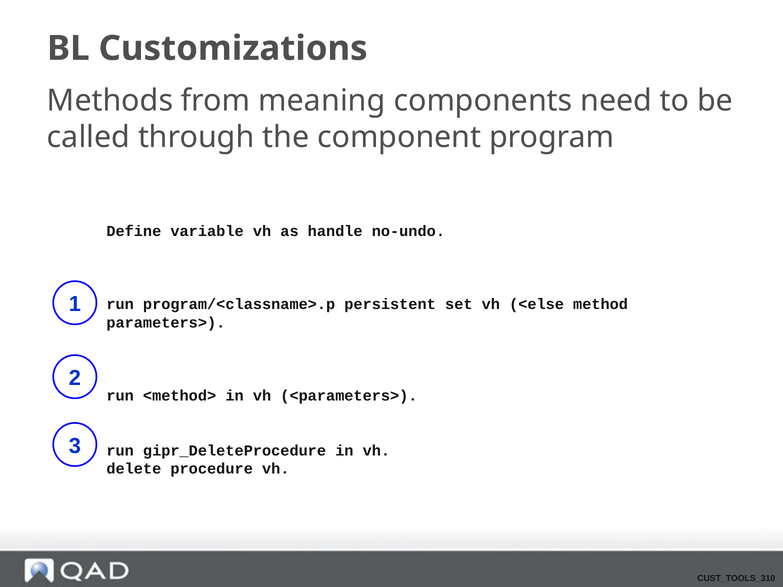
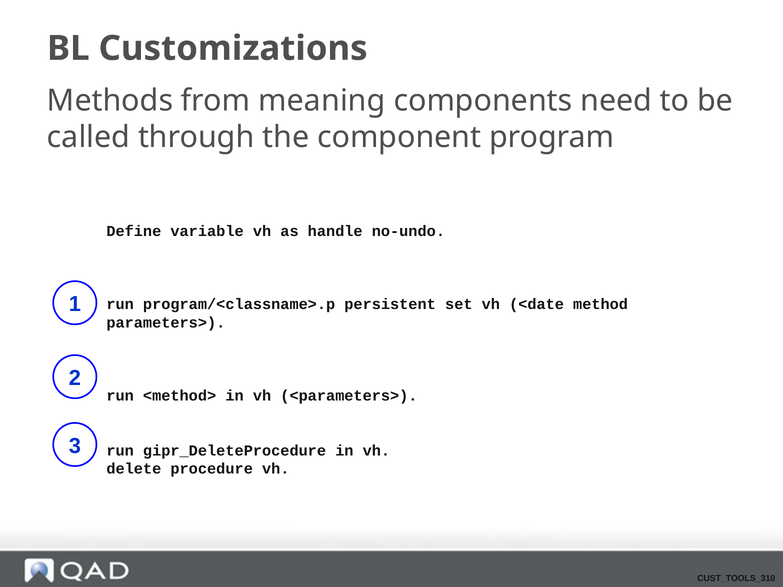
<else: <else -> <date
